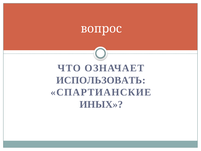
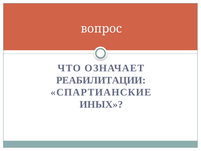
ИСПОЛЬЗОВАТЬ: ИСПОЛЬЗОВАТЬ -> РЕАБИЛИТАЦИИ
